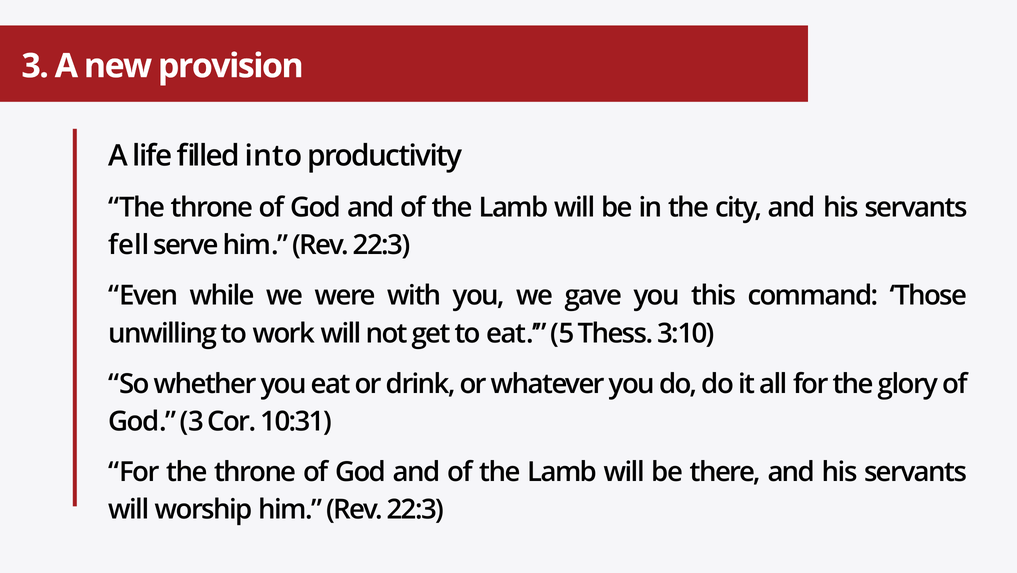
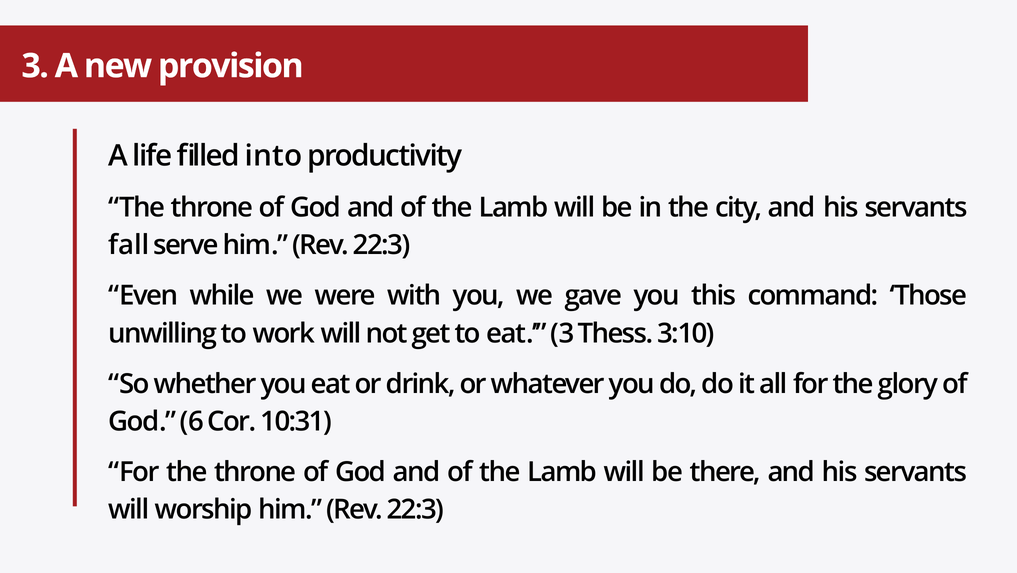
fell: fell -> fall
eat 5: 5 -> 3
God 3: 3 -> 6
